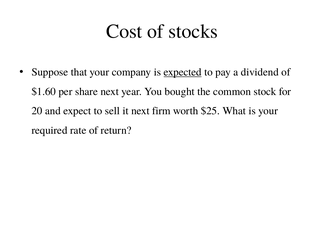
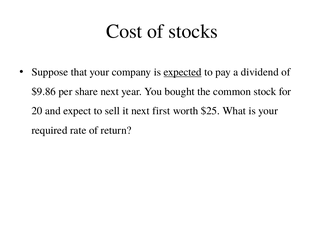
$1.60: $1.60 -> $9.86
firm: firm -> first
